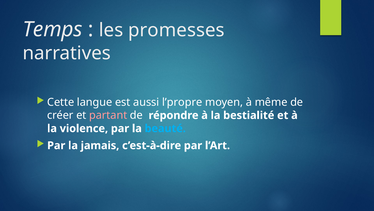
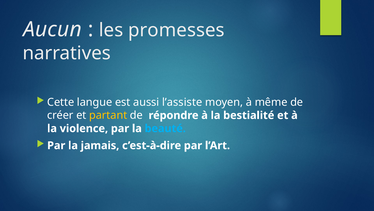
Temps: Temps -> Aucun
l’propre: l’propre -> l’assiste
partant colour: pink -> yellow
